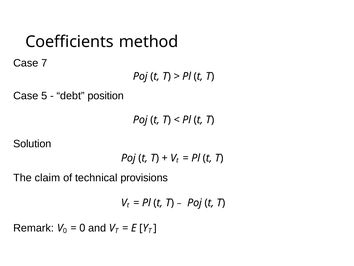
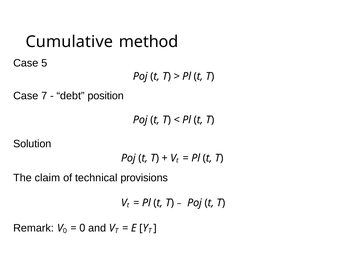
Coefficients: Coefficients -> Cumulative
7: 7 -> 5
5: 5 -> 7
